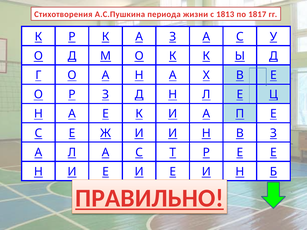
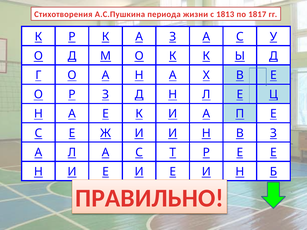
ПРАВИЛЬНО underline: present -> none
